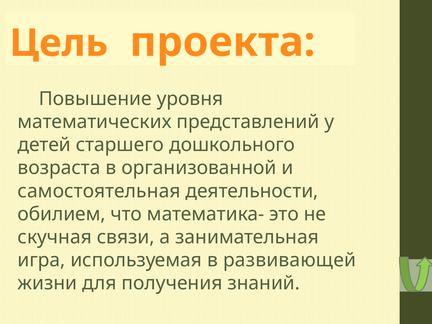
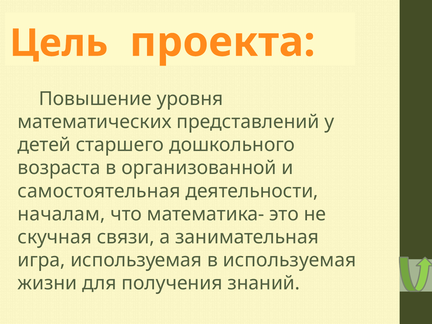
обилием: обилием -> началам
в развивающей: развивающей -> используемая
